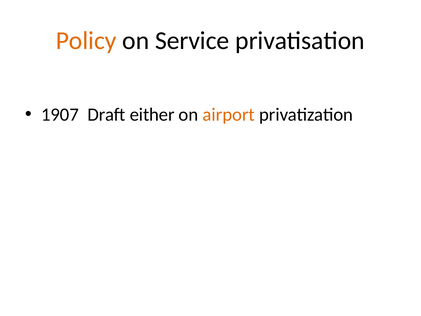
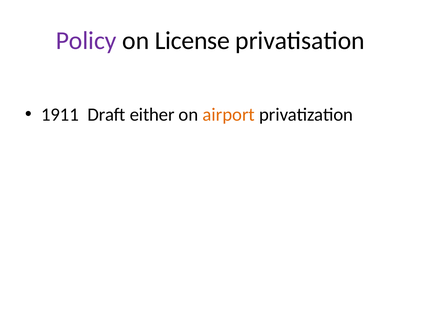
Policy colour: orange -> purple
Service: Service -> License
1907: 1907 -> 1911
